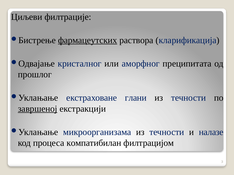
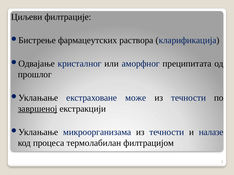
фармацеутских underline: present -> none
глани: глани -> може
компатибилан: компатибилан -> термолабилан
